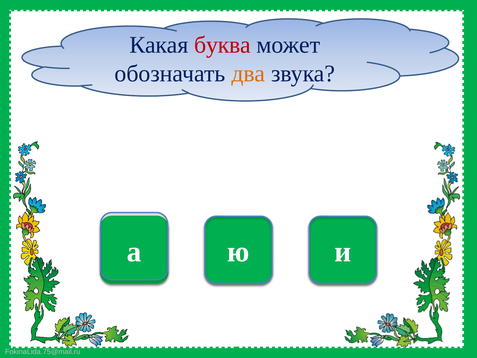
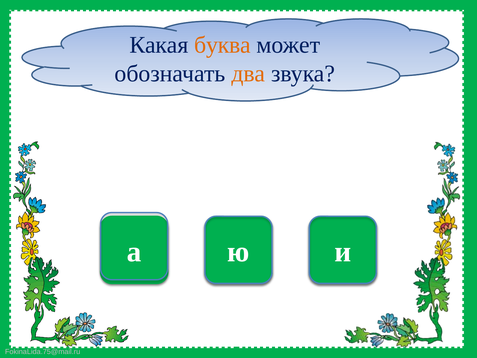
буква colour: red -> orange
